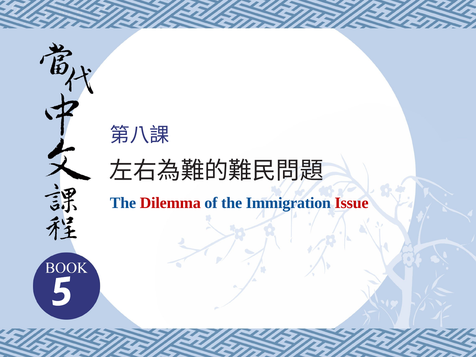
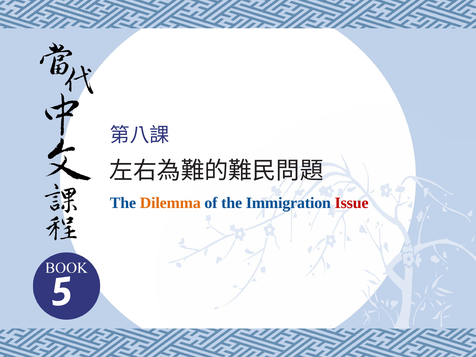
Dilemma colour: red -> orange
